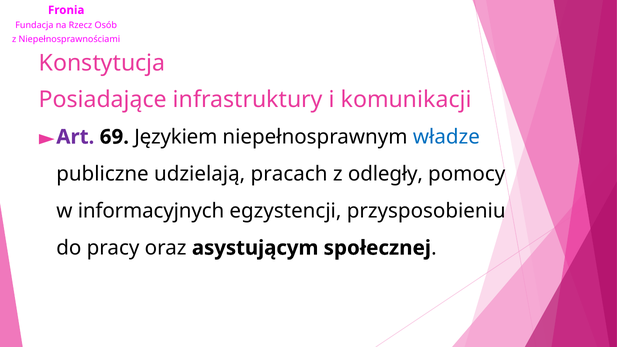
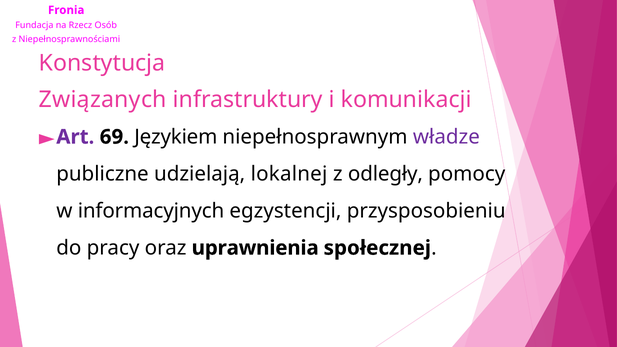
Posiadające: Posiadające -> Związanych
władze colour: blue -> purple
pracach: pracach -> lokalnej
asystującym: asystującym -> uprawnienia
